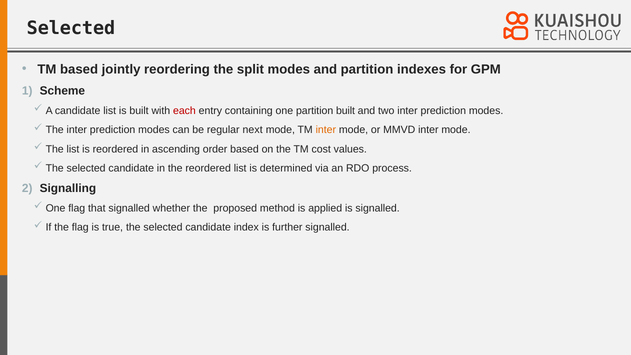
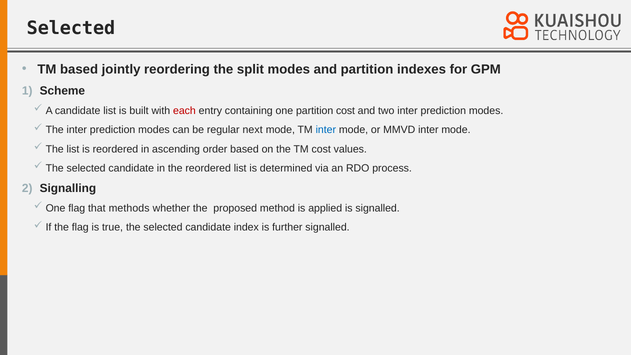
partition built: built -> cost
inter at (326, 130) colour: orange -> blue
that signalled: signalled -> methods
